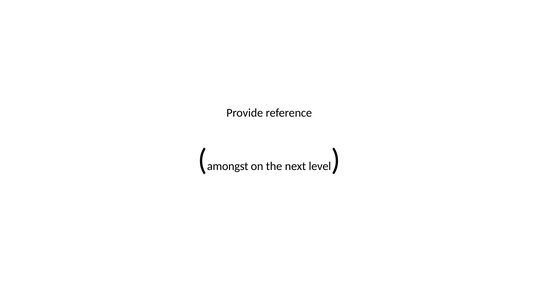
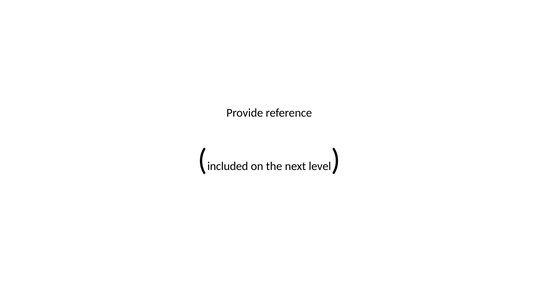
amongst: amongst -> included
